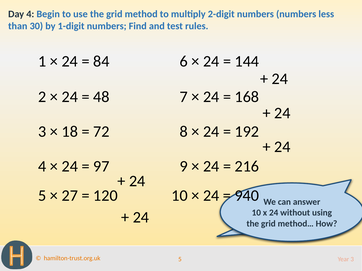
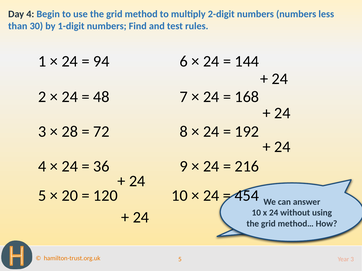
84: 84 -> 94
18: 18 -> 28
97: 97 -> 36
27: 27 -> 20
940: 940 -> 454
